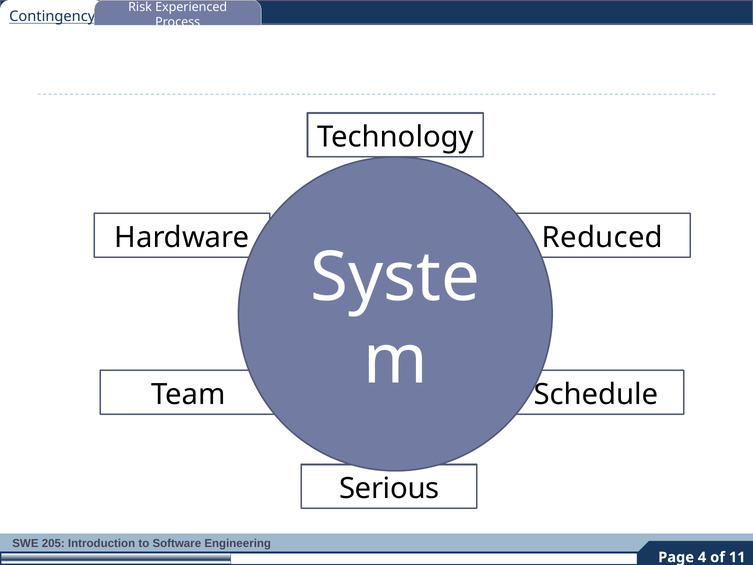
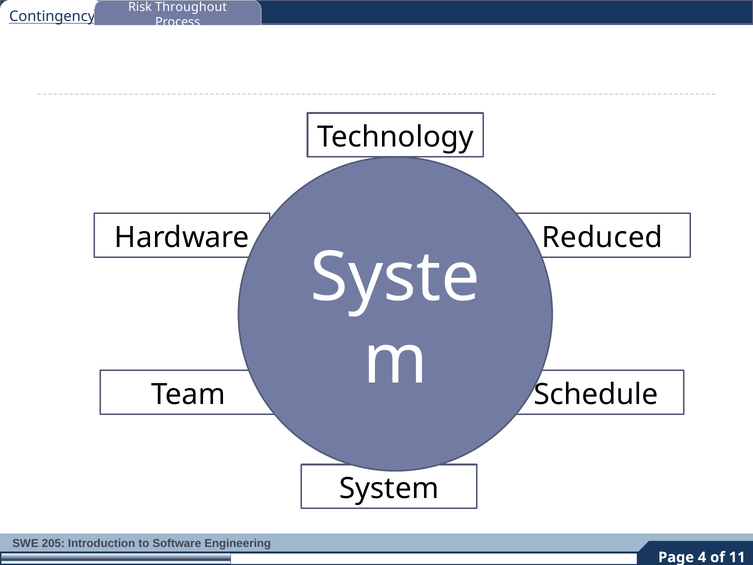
Experienced: Experienced -> Throughout
Serious: Serious -> System
